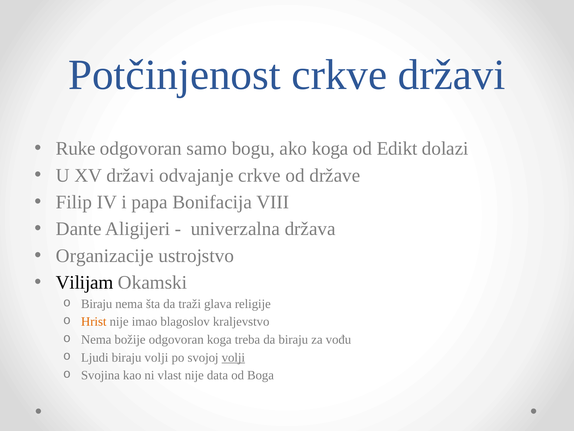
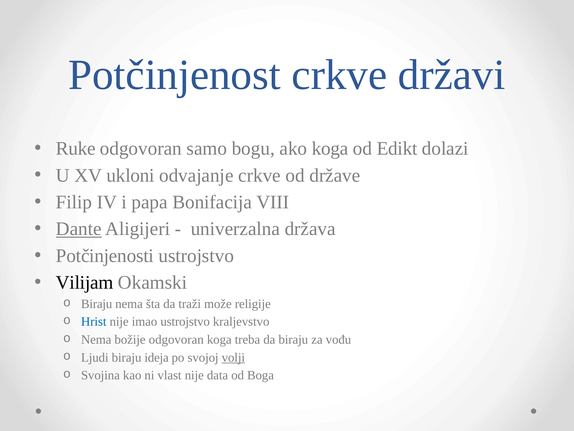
XV državi: državi -> ukloni
Dante underline: none -> present
Organizacije: Organizacije -> Potčinjenosti
glava: glava -> može
Hrist colour: orange -> blue
imao blagoslov: blagoslov -> ustrojstvo
biraju volji: volji -> ideja
